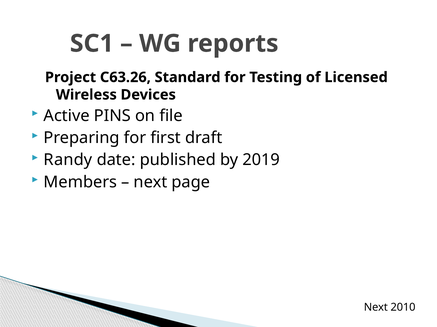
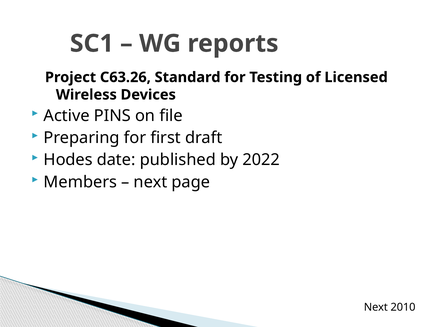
Randy: Randy -> Hodes
2019: 2019 -> 2022
